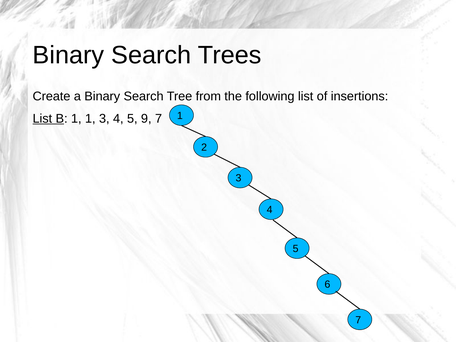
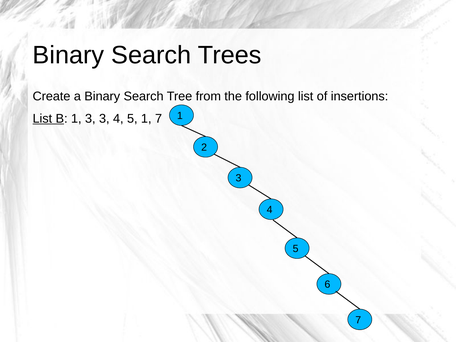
1 1: 1 -> 3
5 9: 9 -> 1
